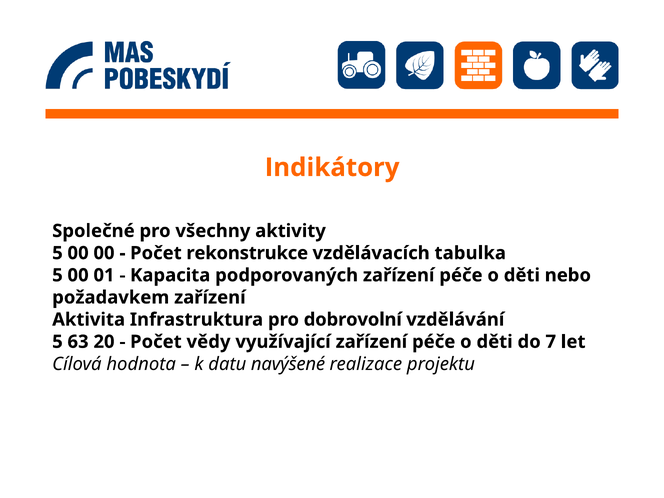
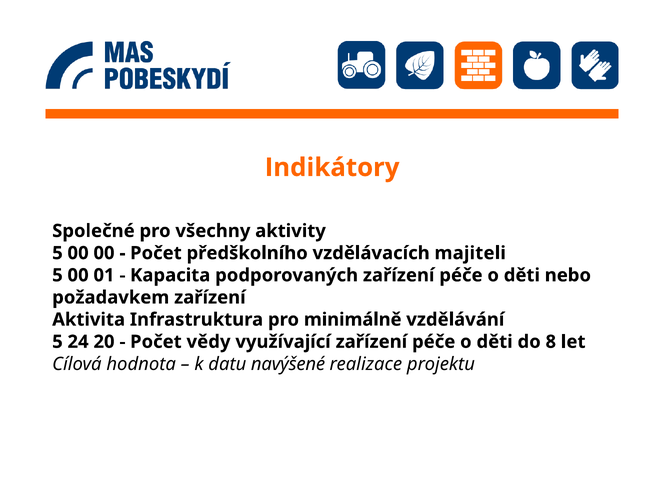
rekonstrukce: rekonstrukce -> předškolního
tabulka: tabulka -> majiteli
dobrovolní: dobrovolní -> minimálně
63: 63 -> 24
7: 7 -> 8
